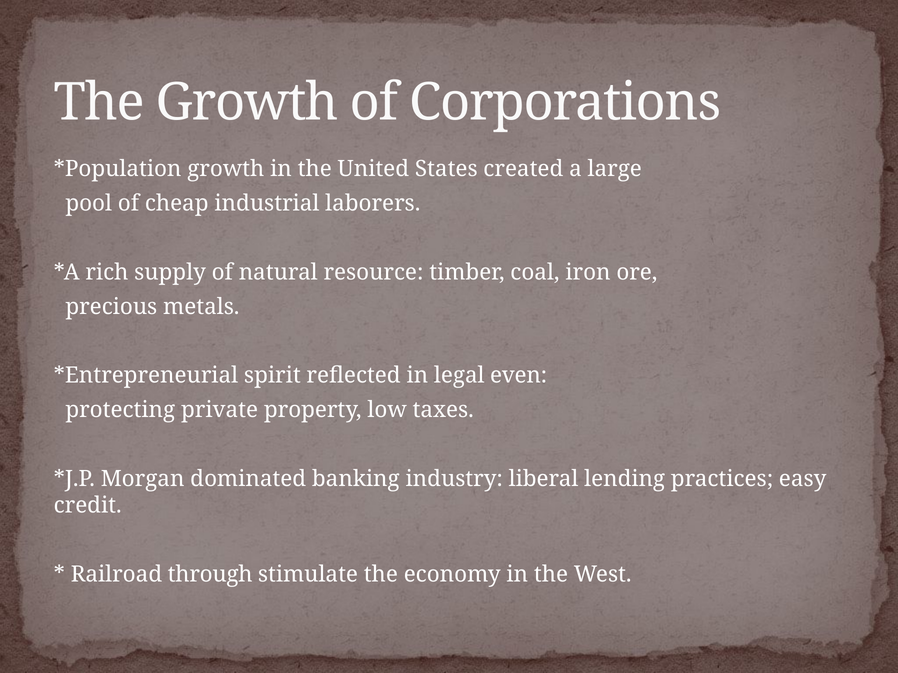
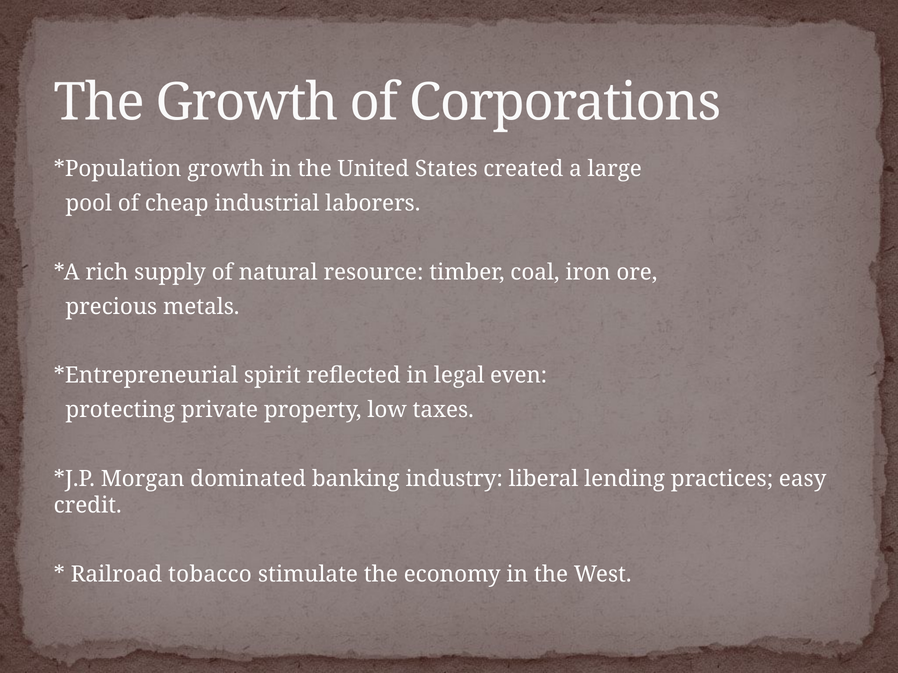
through: through -> tobacco
